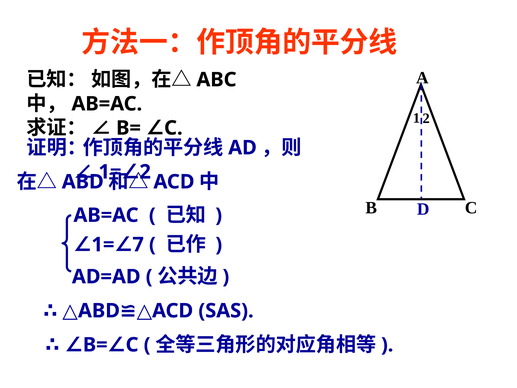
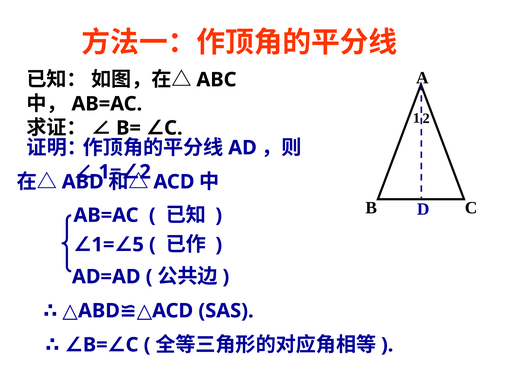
7: 7 -> 5
